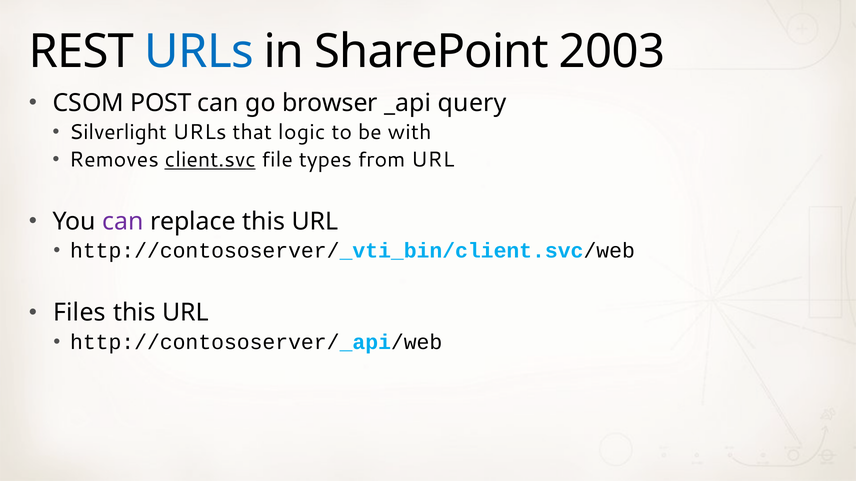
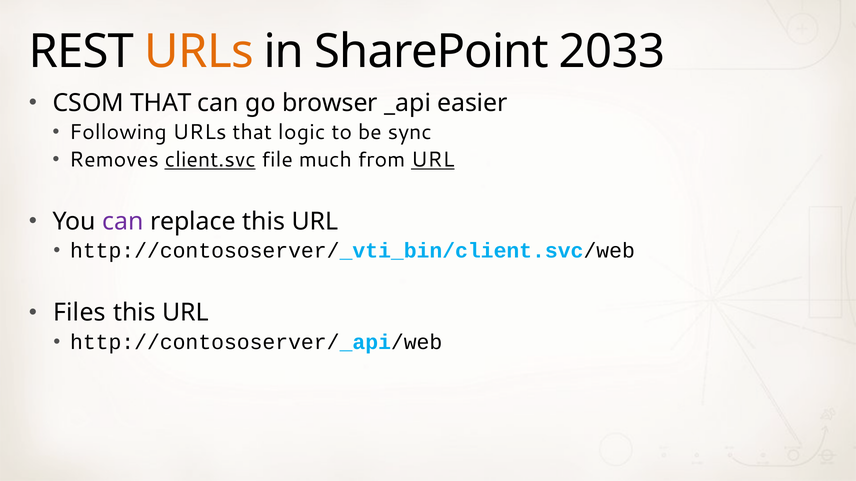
URLs at (199, 52) colour: blue -> orange
2003: 2003 -> 2033
CSOM POST: POST -> THAT
query: query -> easier
Silverlight: Silverlight -> Following
with: with -> sync
types: types -> much
URL at (433, 160) underline: none -> present
